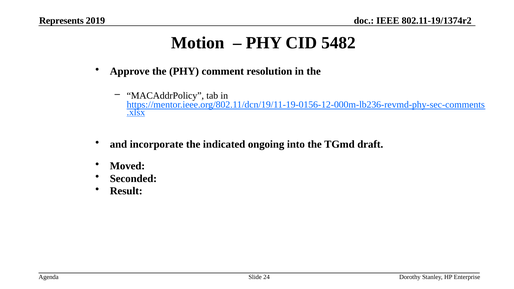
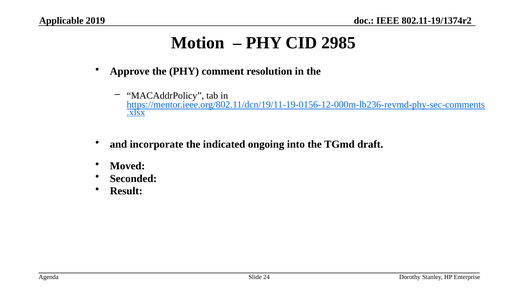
Represents: Represents -> Applicable
5482: 5482 -> 2985
